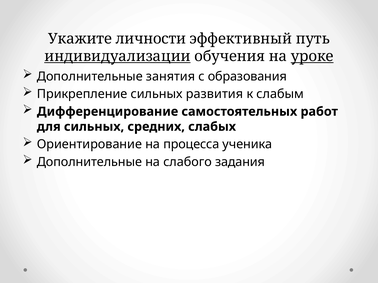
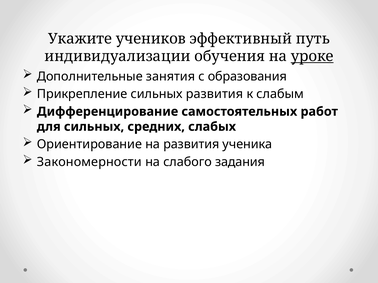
личности: личности -> учеников
индивидуализации underline: present -> none
на процесса: процесса -> развития
Дополнительные at (89, 162): Дополнительные -> Закономерности
